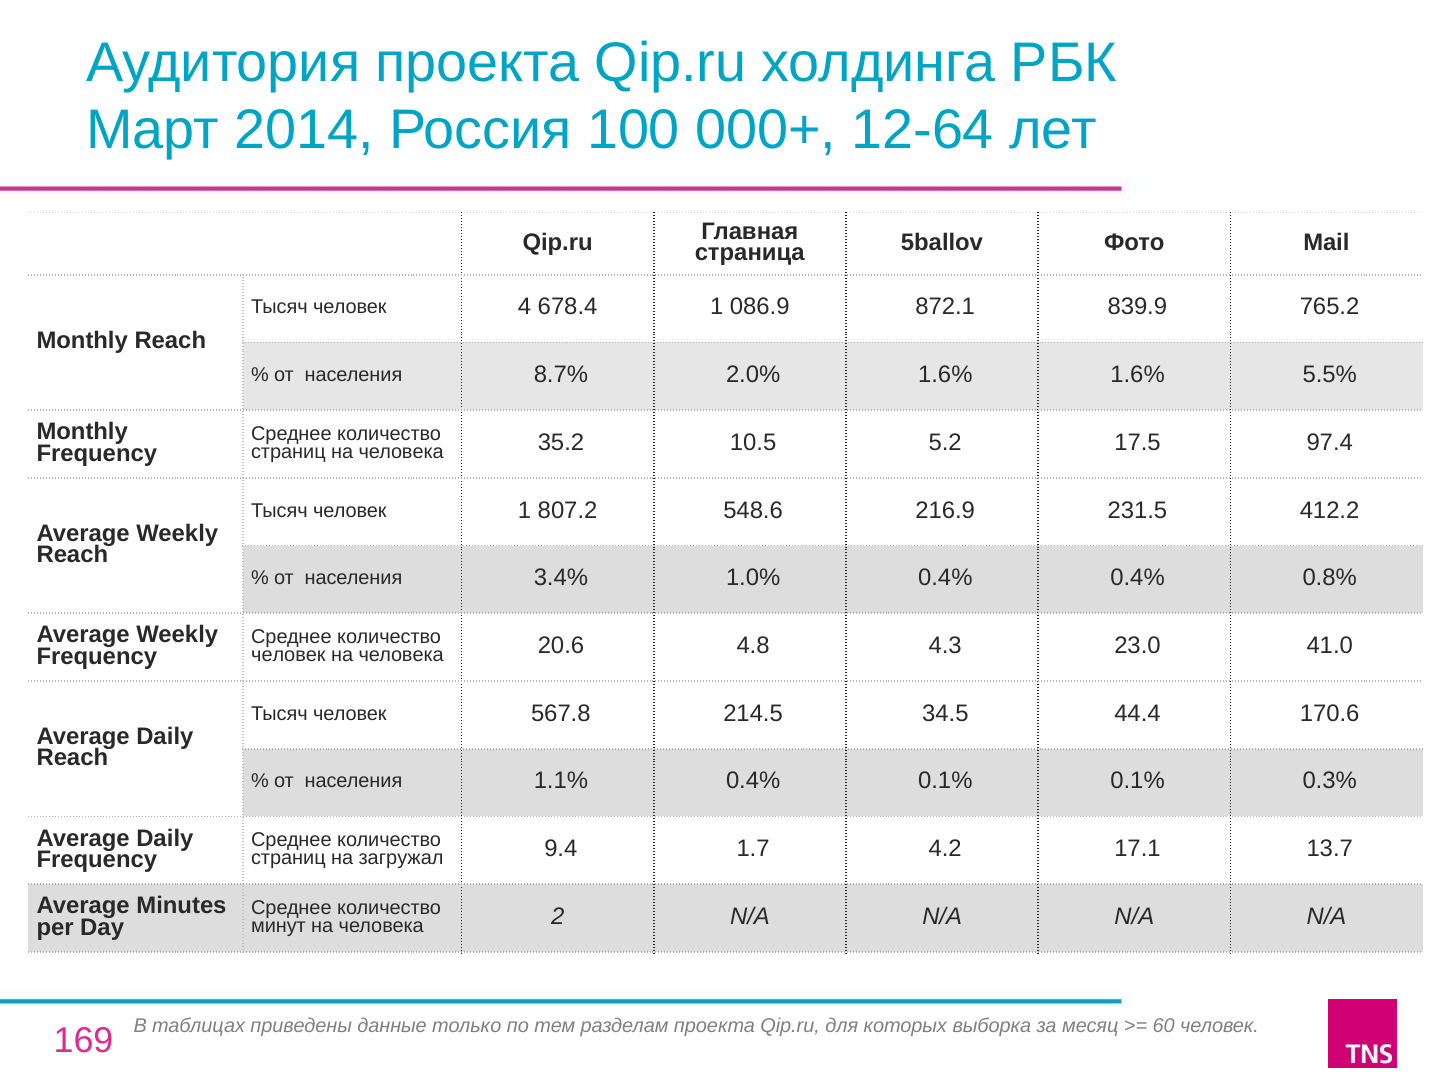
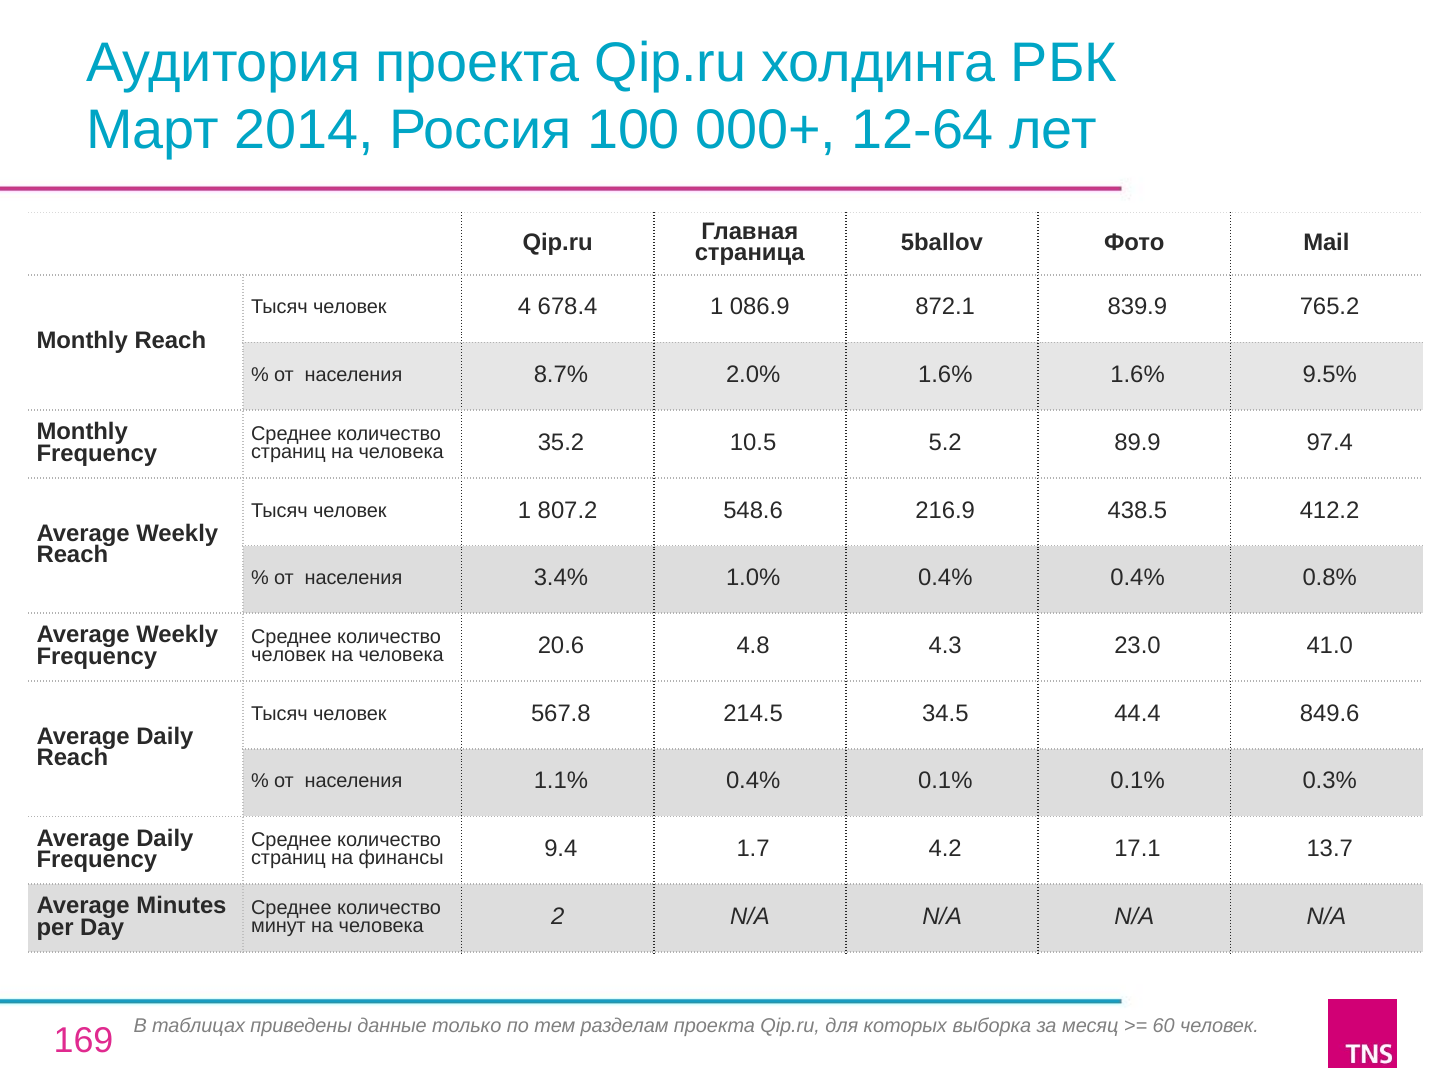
5.5%: 5.5% -> 9.5%
17.5: 17.5 -> 89.9
231.5: 231.5 -> 438.5
170.6: 170.6 -> 849.6
загружал: загружал -> финансы
